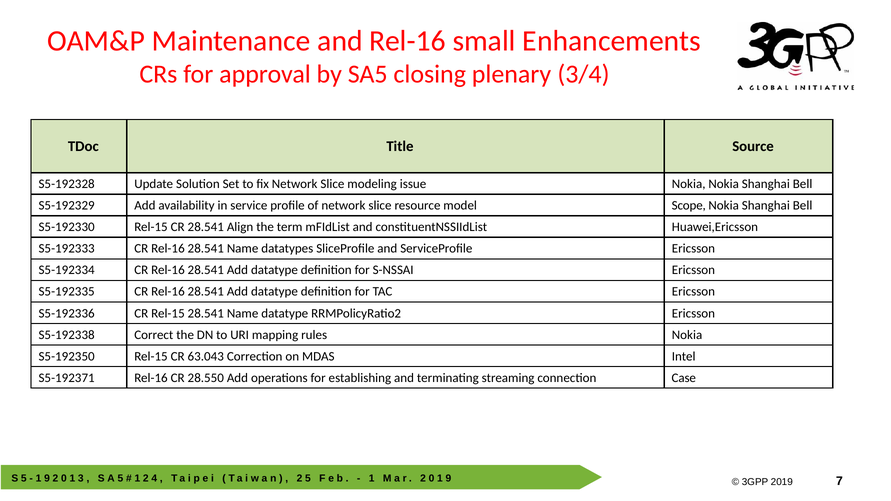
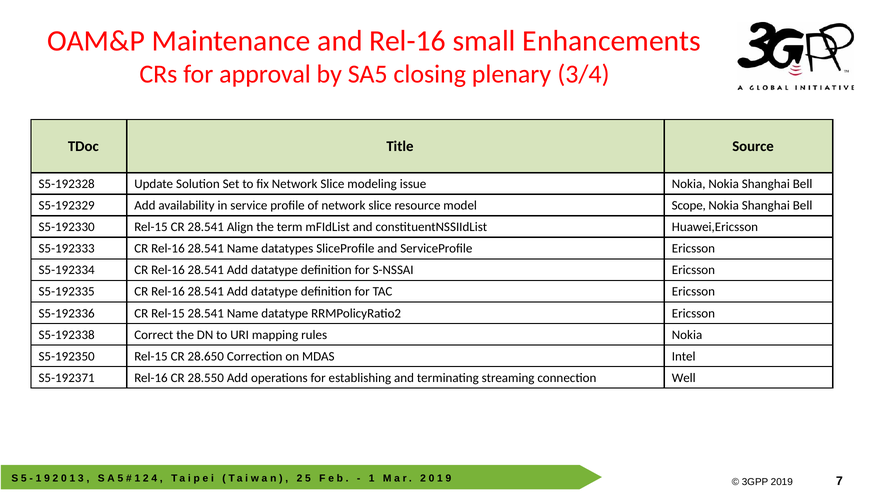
63.043: 63.043 -> 28.650
Case: Case -> Well
